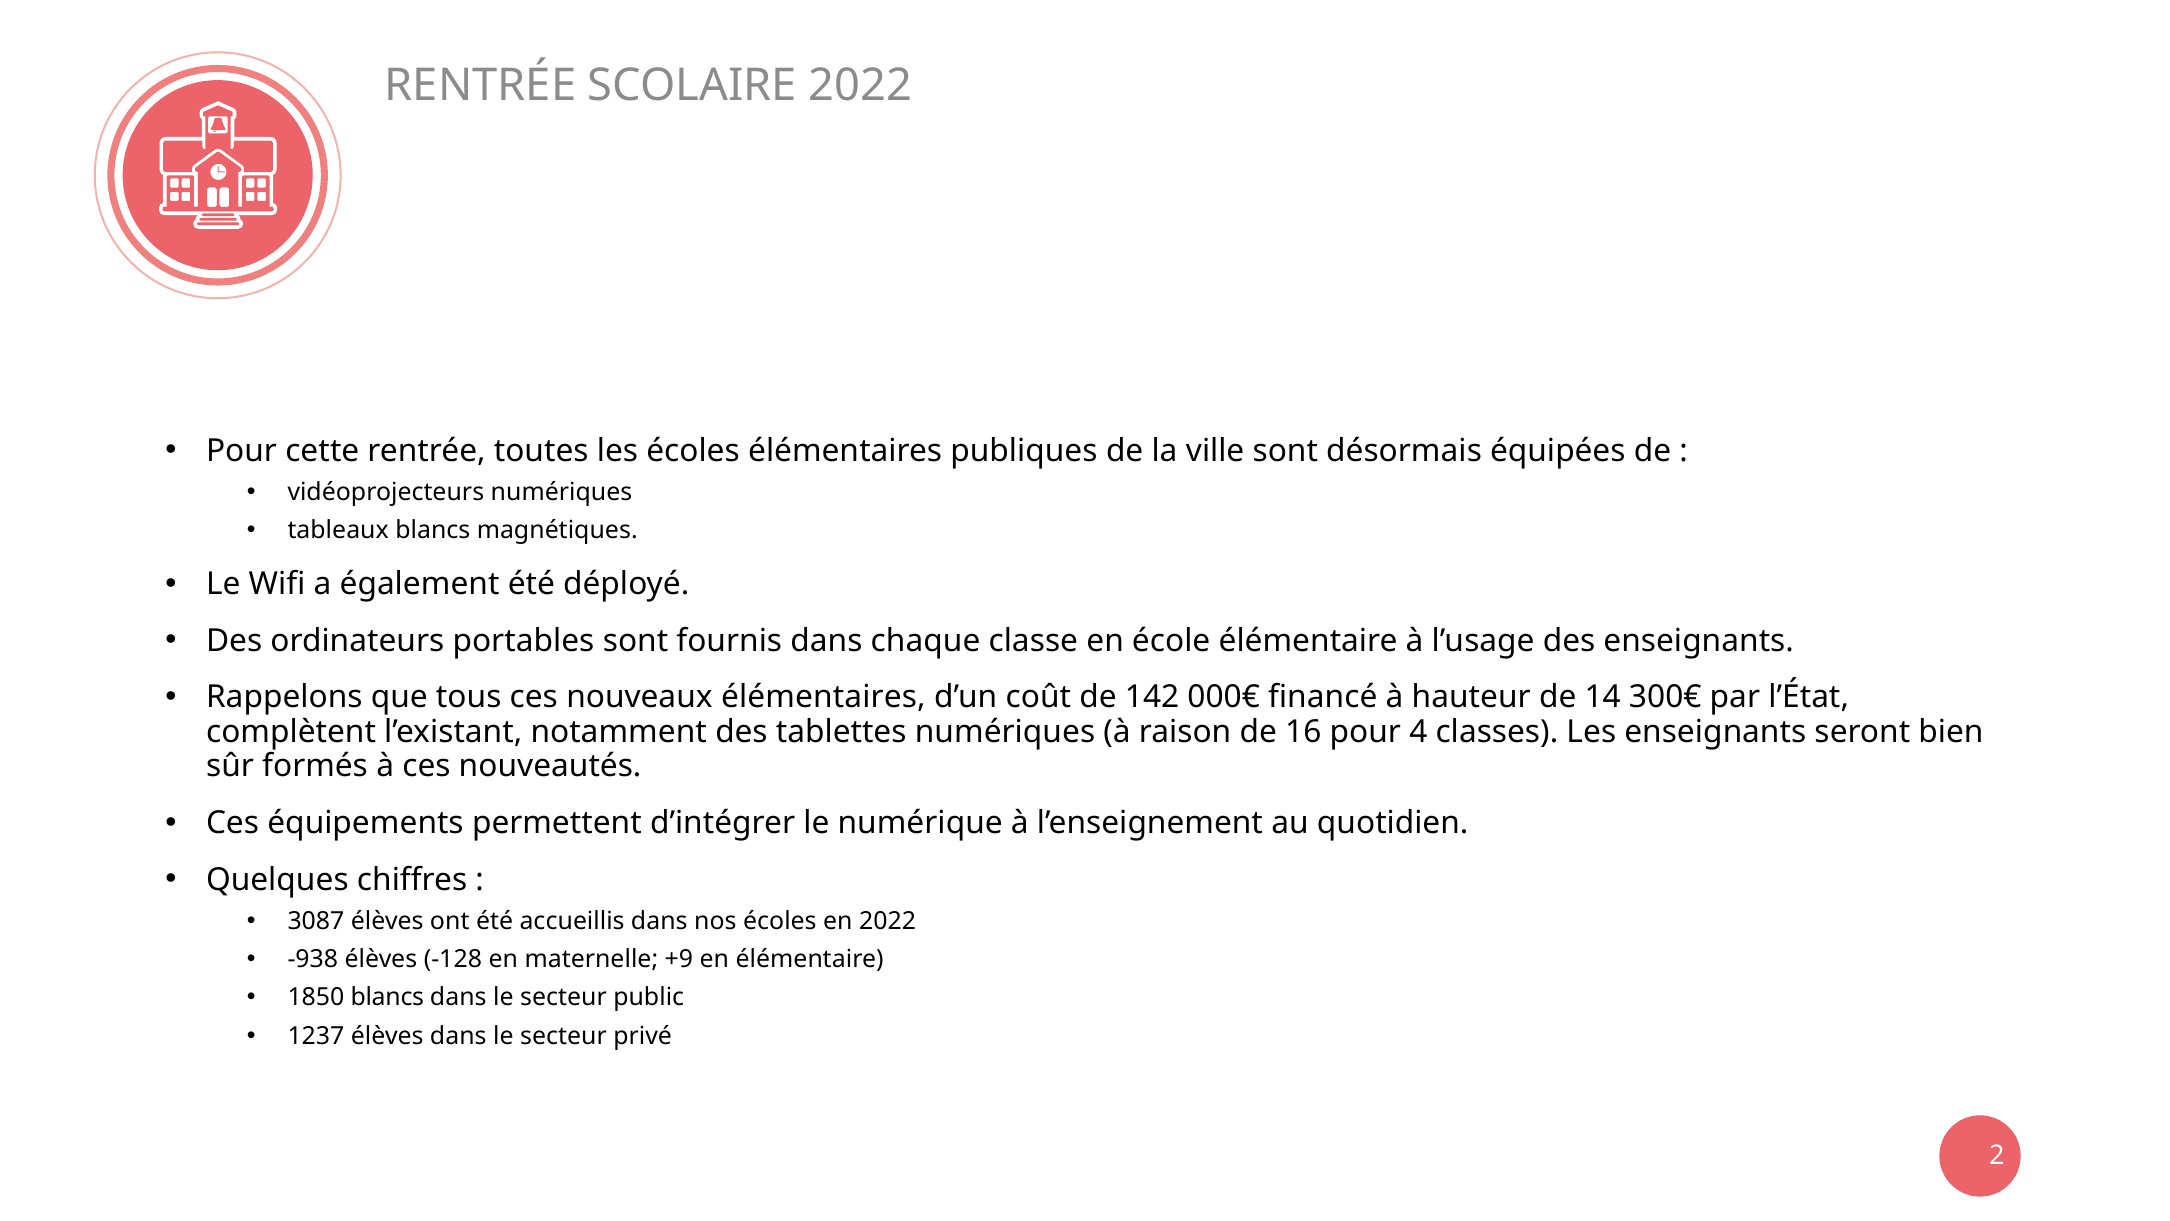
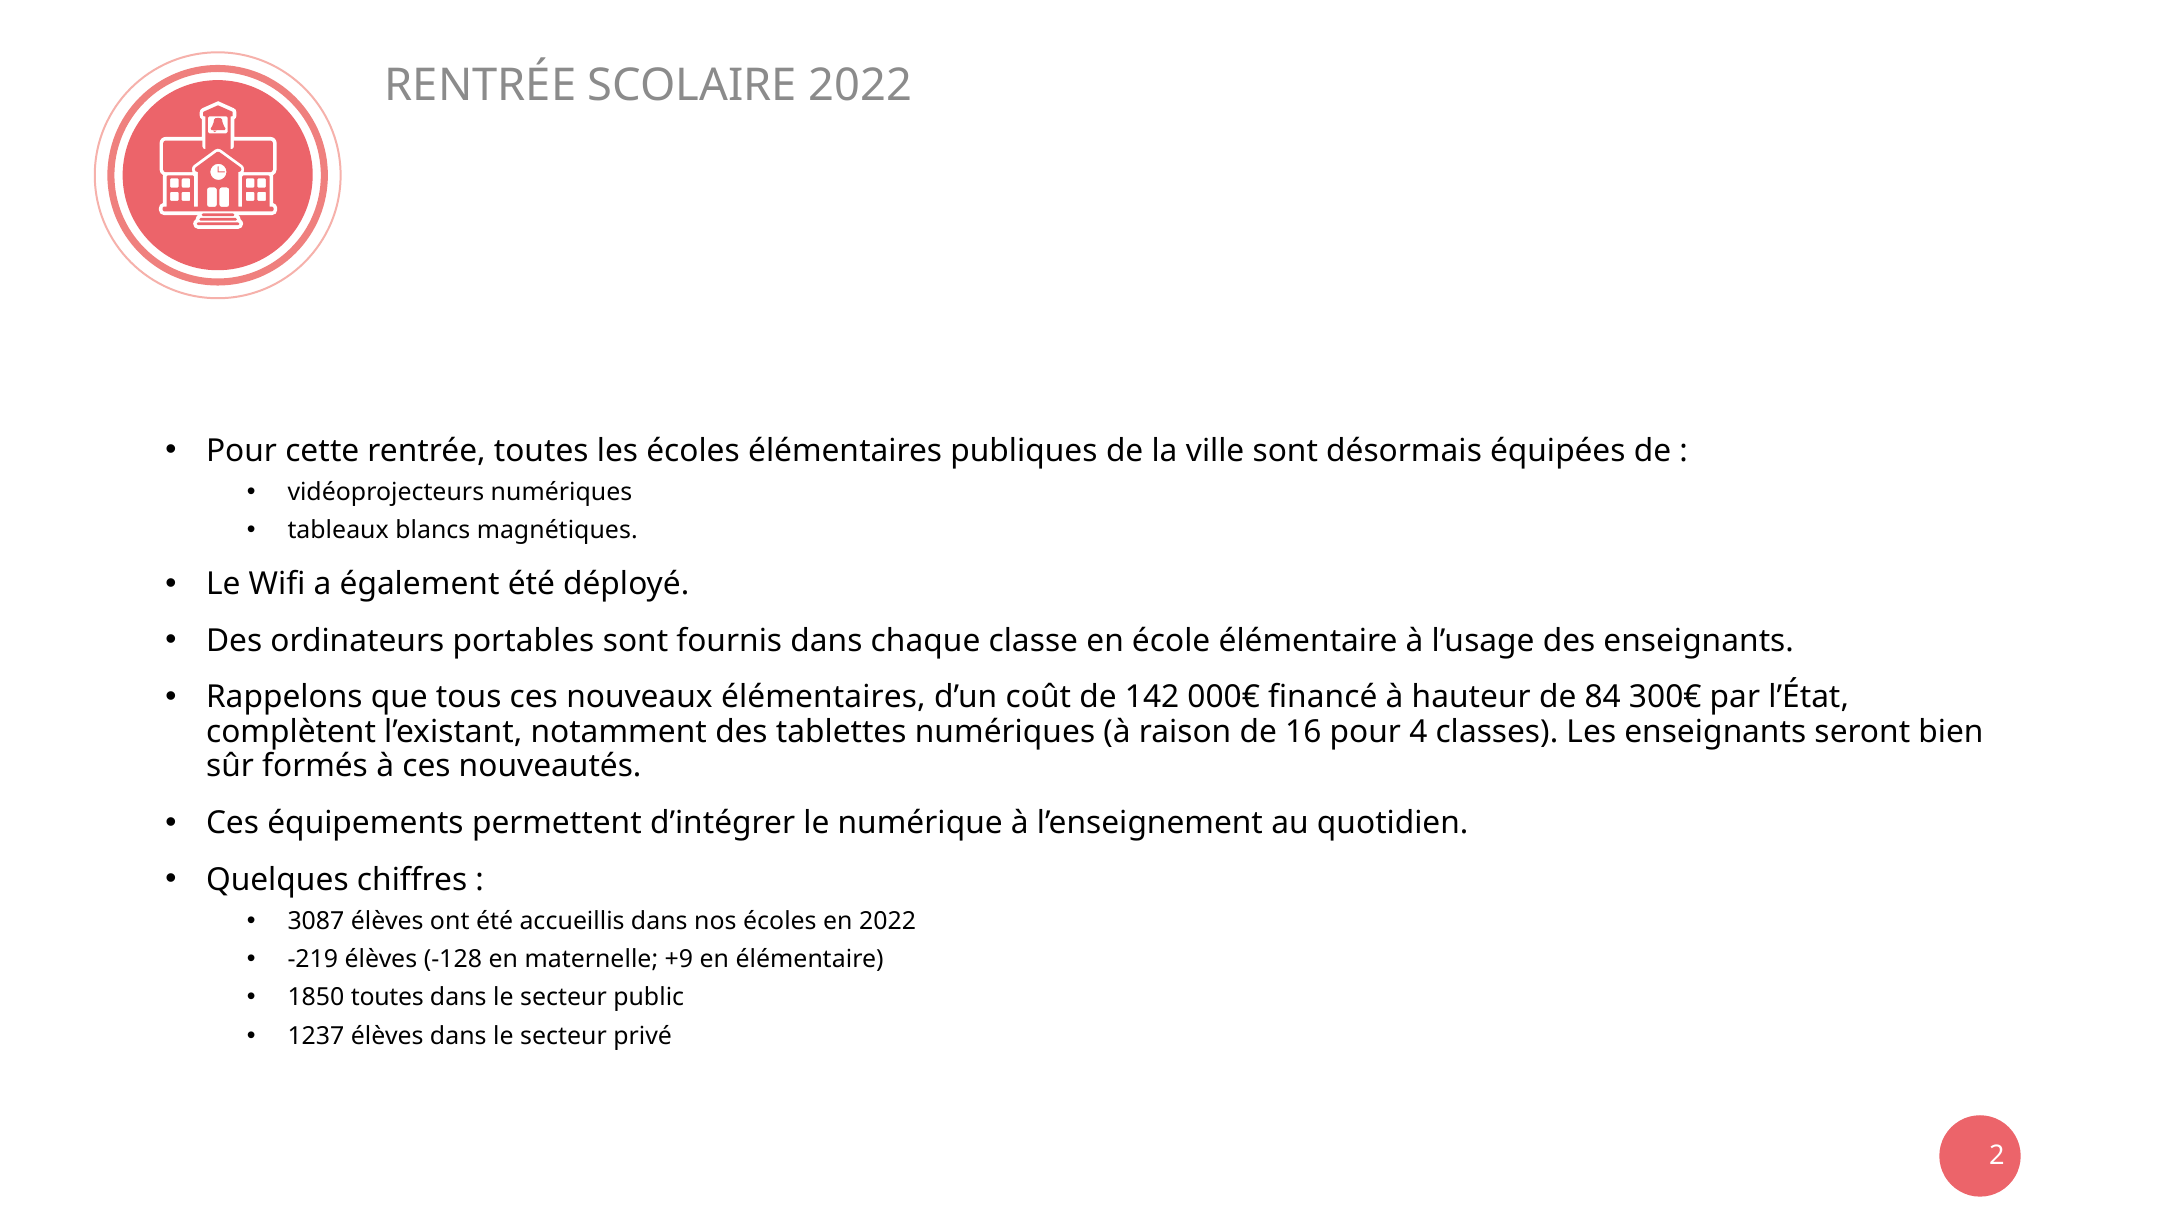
14: 14 -> 84
-938: -938 -> -219
1850 blancs: blancs -> toutes
